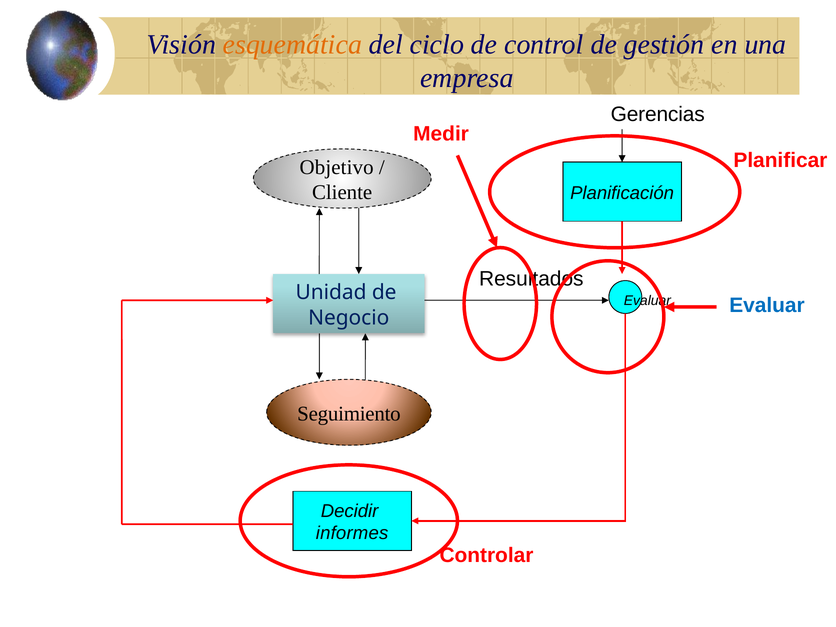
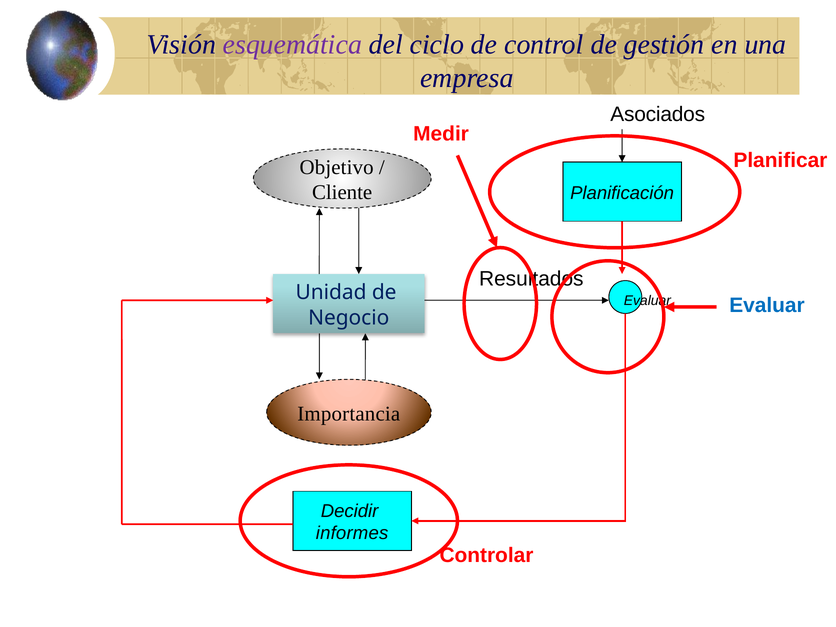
esquemática colour: orange -> purple
Gerencias: Gerencias -> Asociados
Seguimiento: Seguimiento -> Importancia
